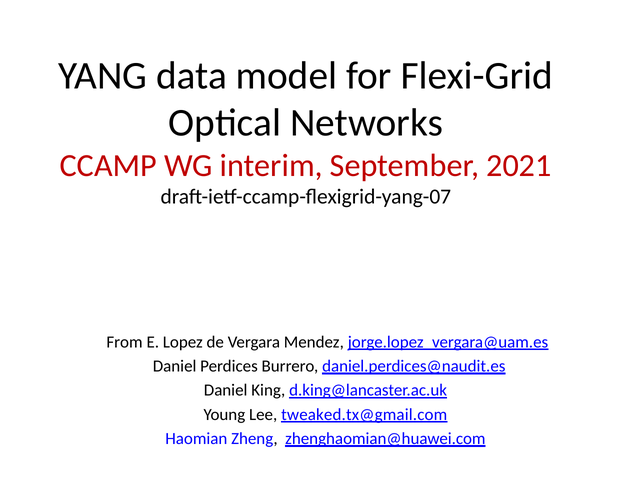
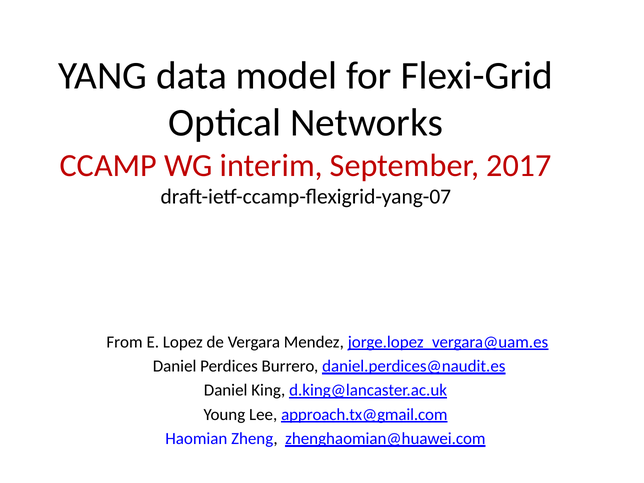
2021: 2021 -> 2017
tweaked.tx@gmail.com: tweaked.tx@gmail.com -> approach.tx@gmail.com
